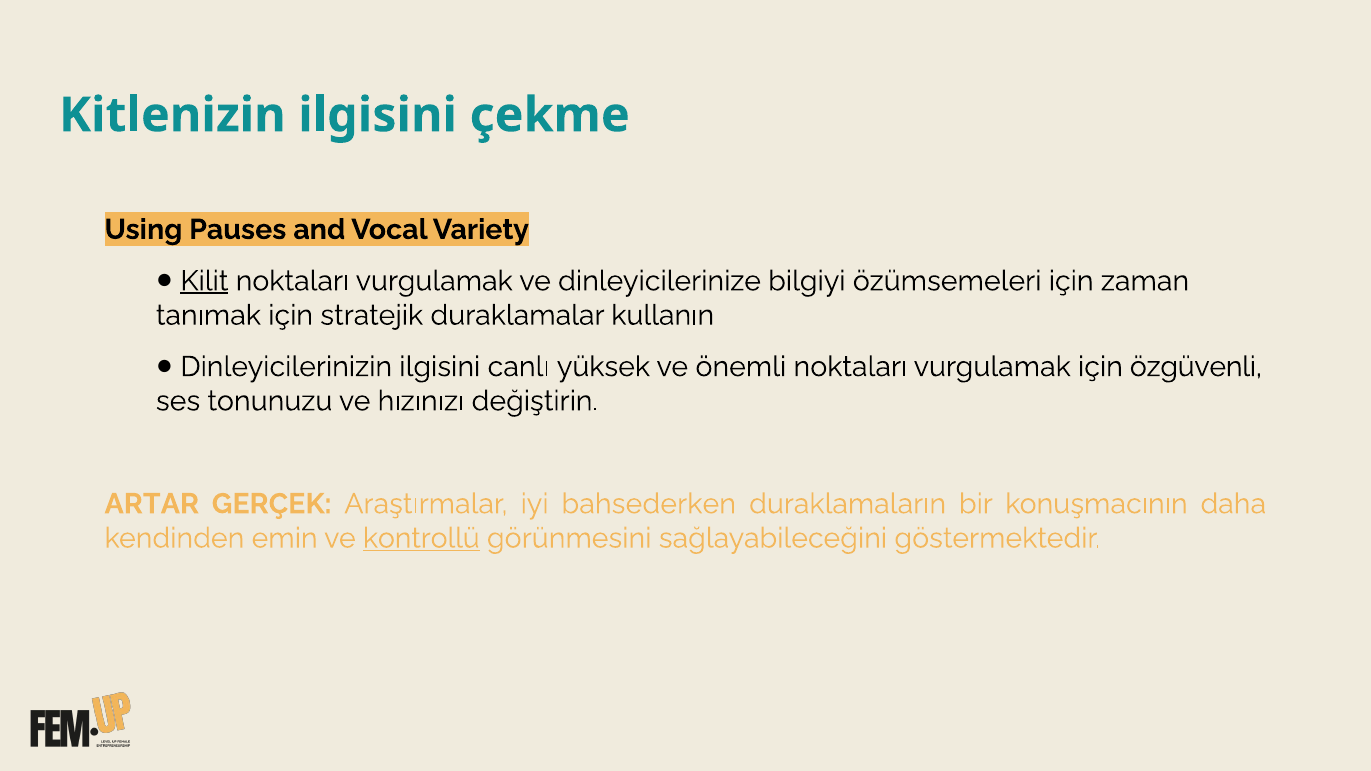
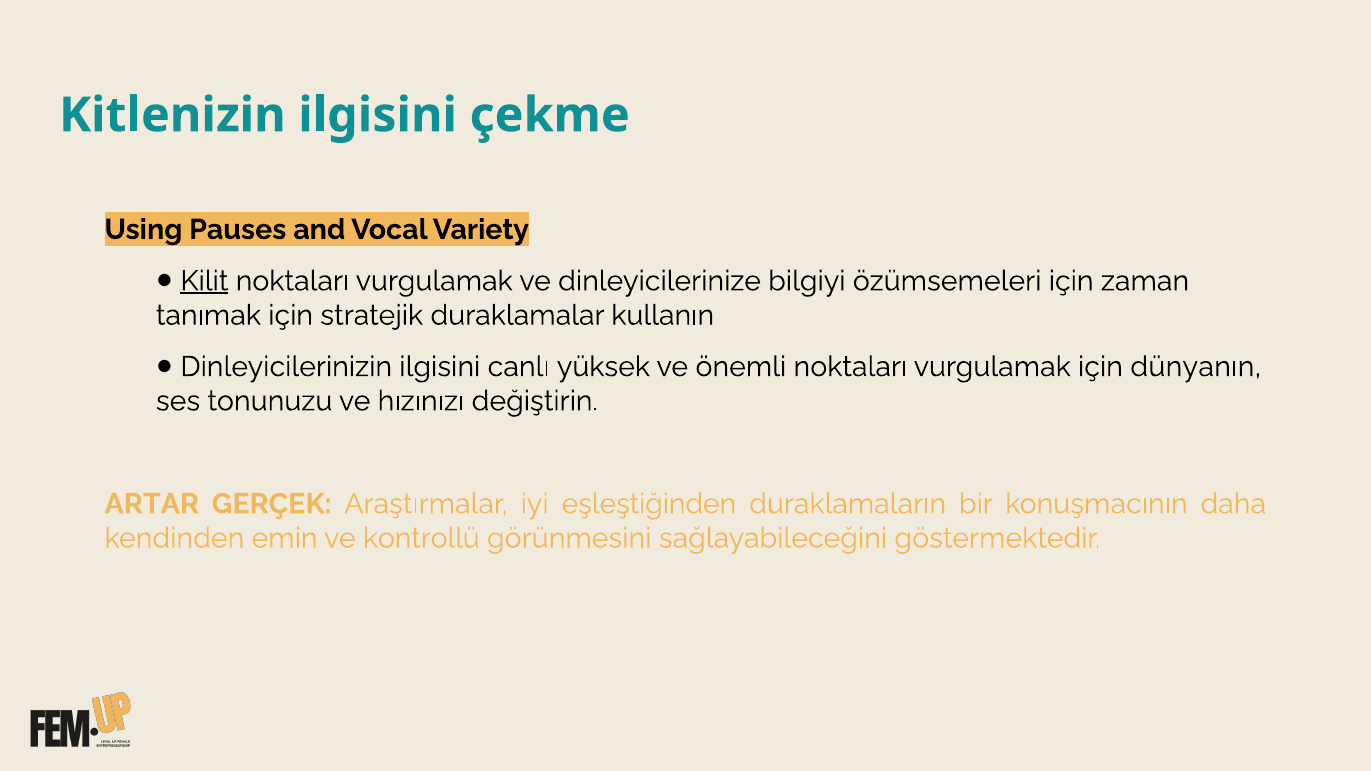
özgüvenli: özgüvenli -> dünyanın
bahsederken: bahsederken -> eşleştiğinden
kontrollü underline: present -> none
